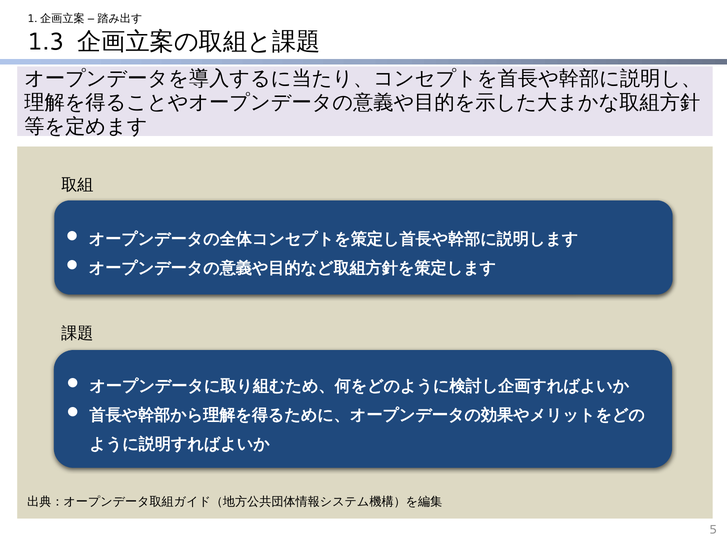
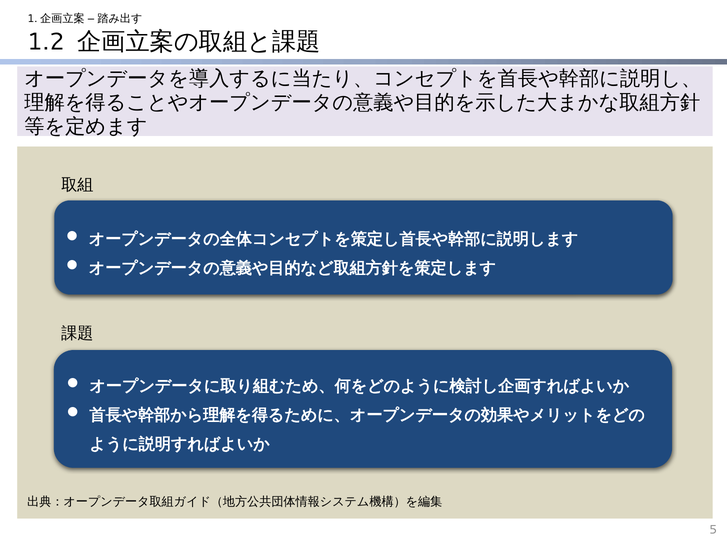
1.3: 1.3 -> 1.2
